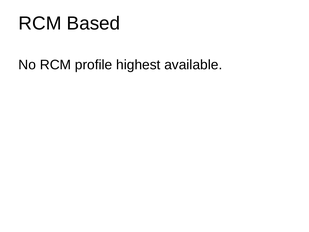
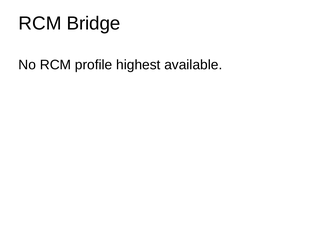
Based: Based -> Bridge
